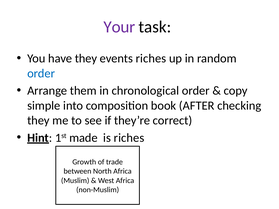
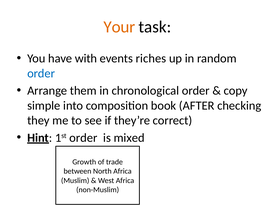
Your colour: purple -> orange
have they: they -> with
1st made: made -> order
is riches: riches -> mixed
